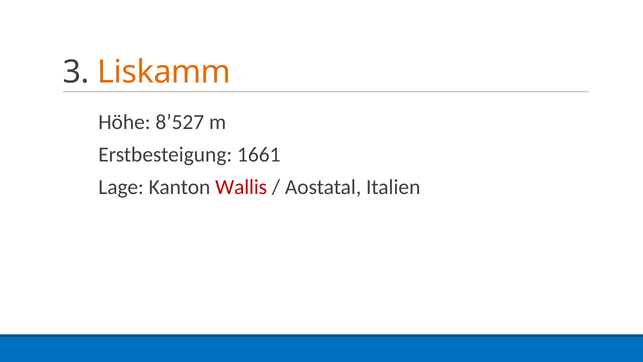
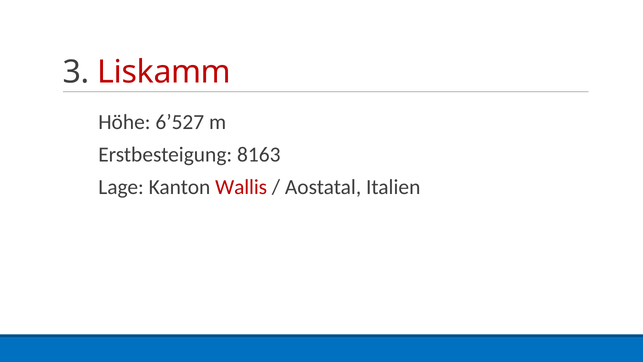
Liskamm colour: orange -> red
8’527: 8’527 -> 6’527
1661: 1661 -> 8163
